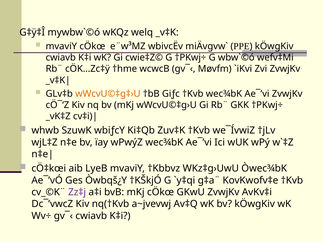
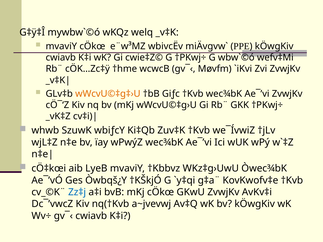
Zz‡j colour: purple -> blue
